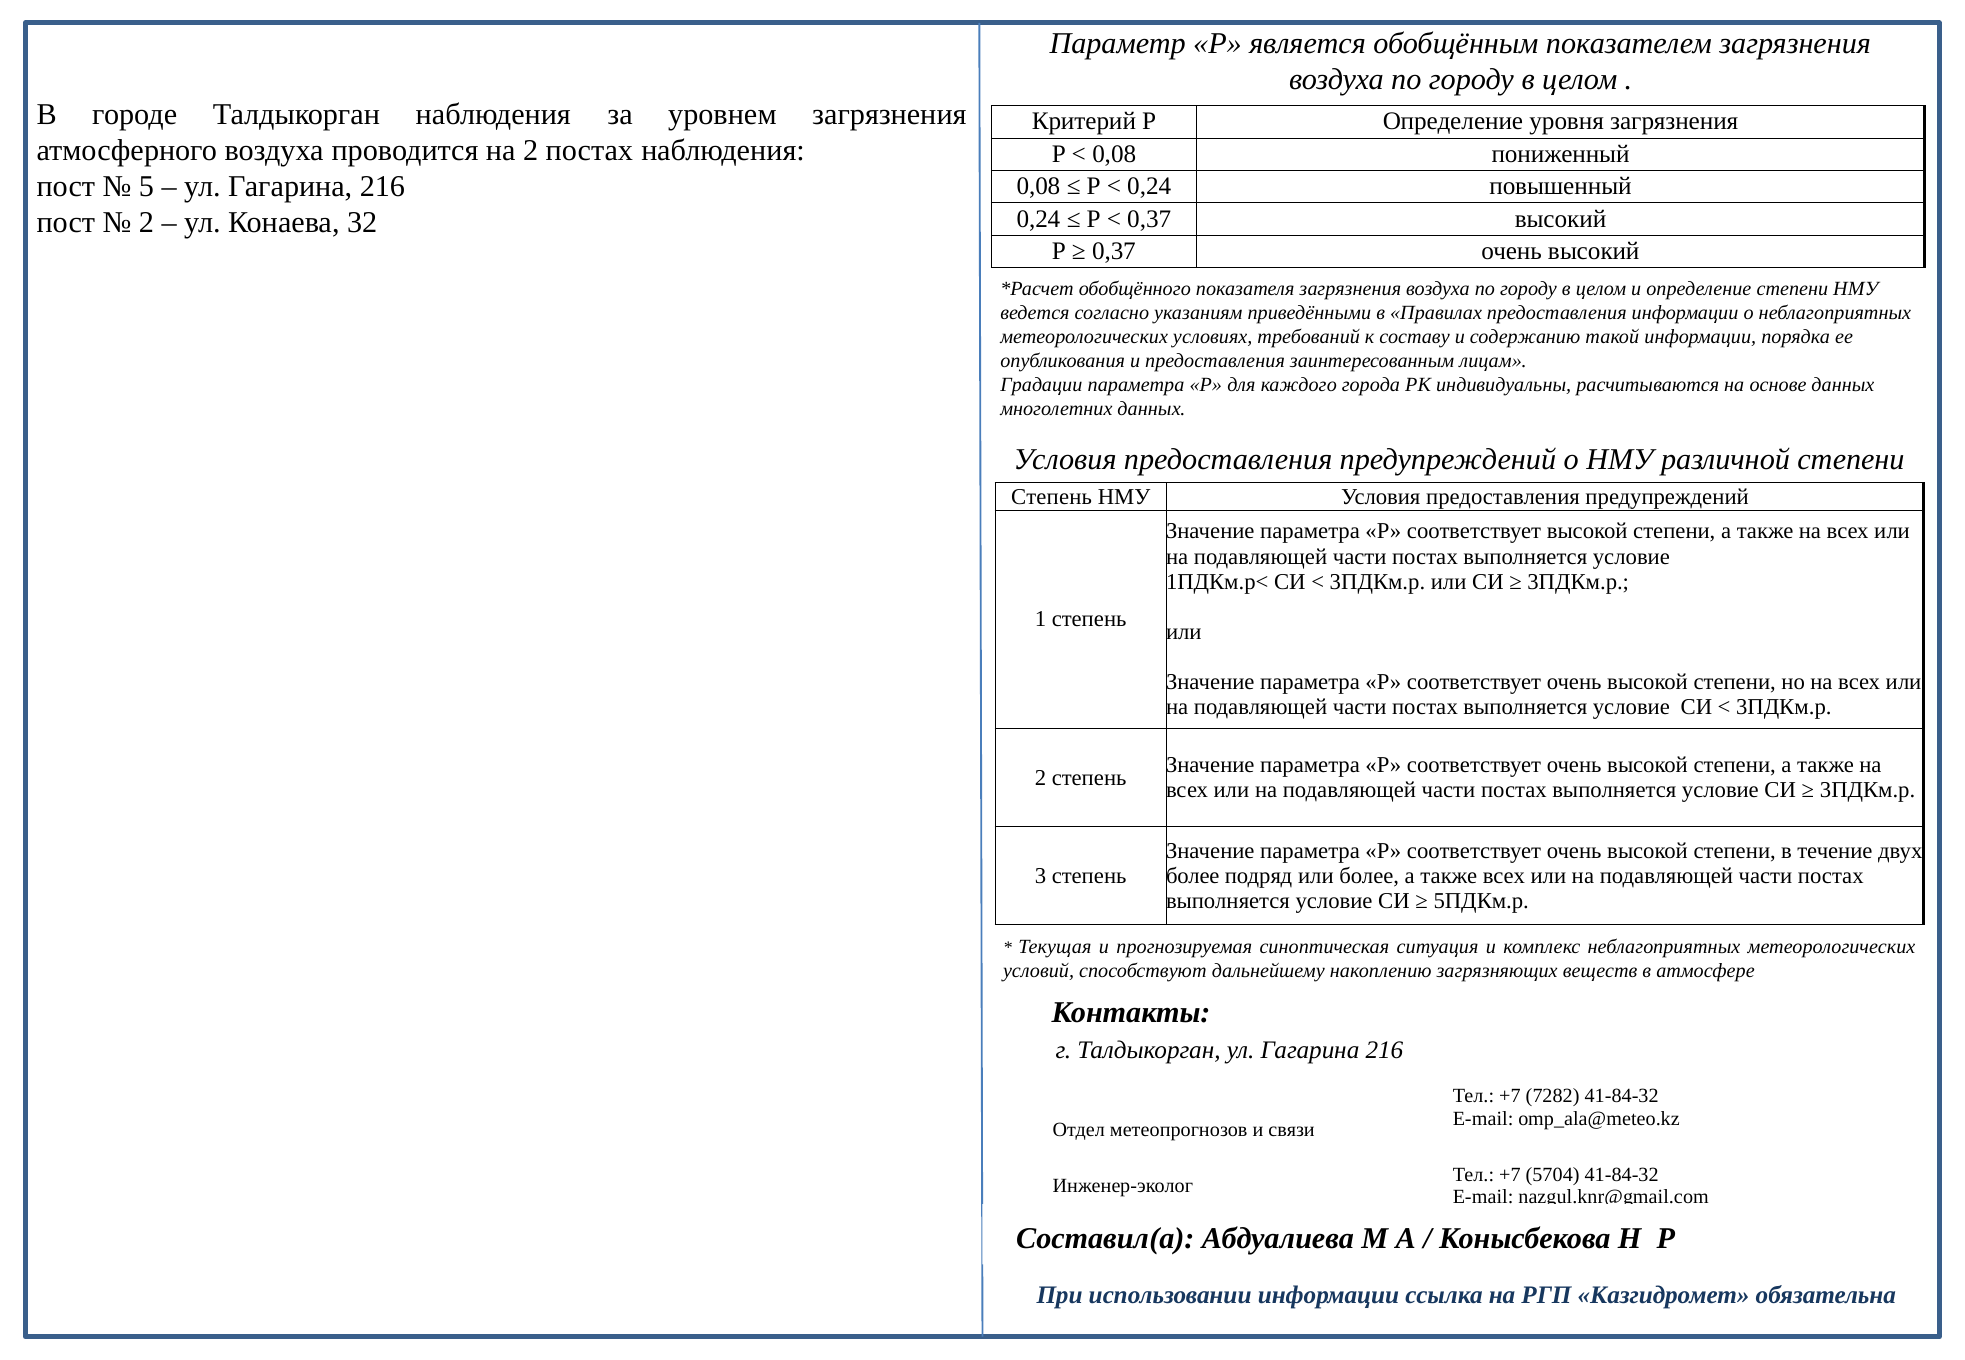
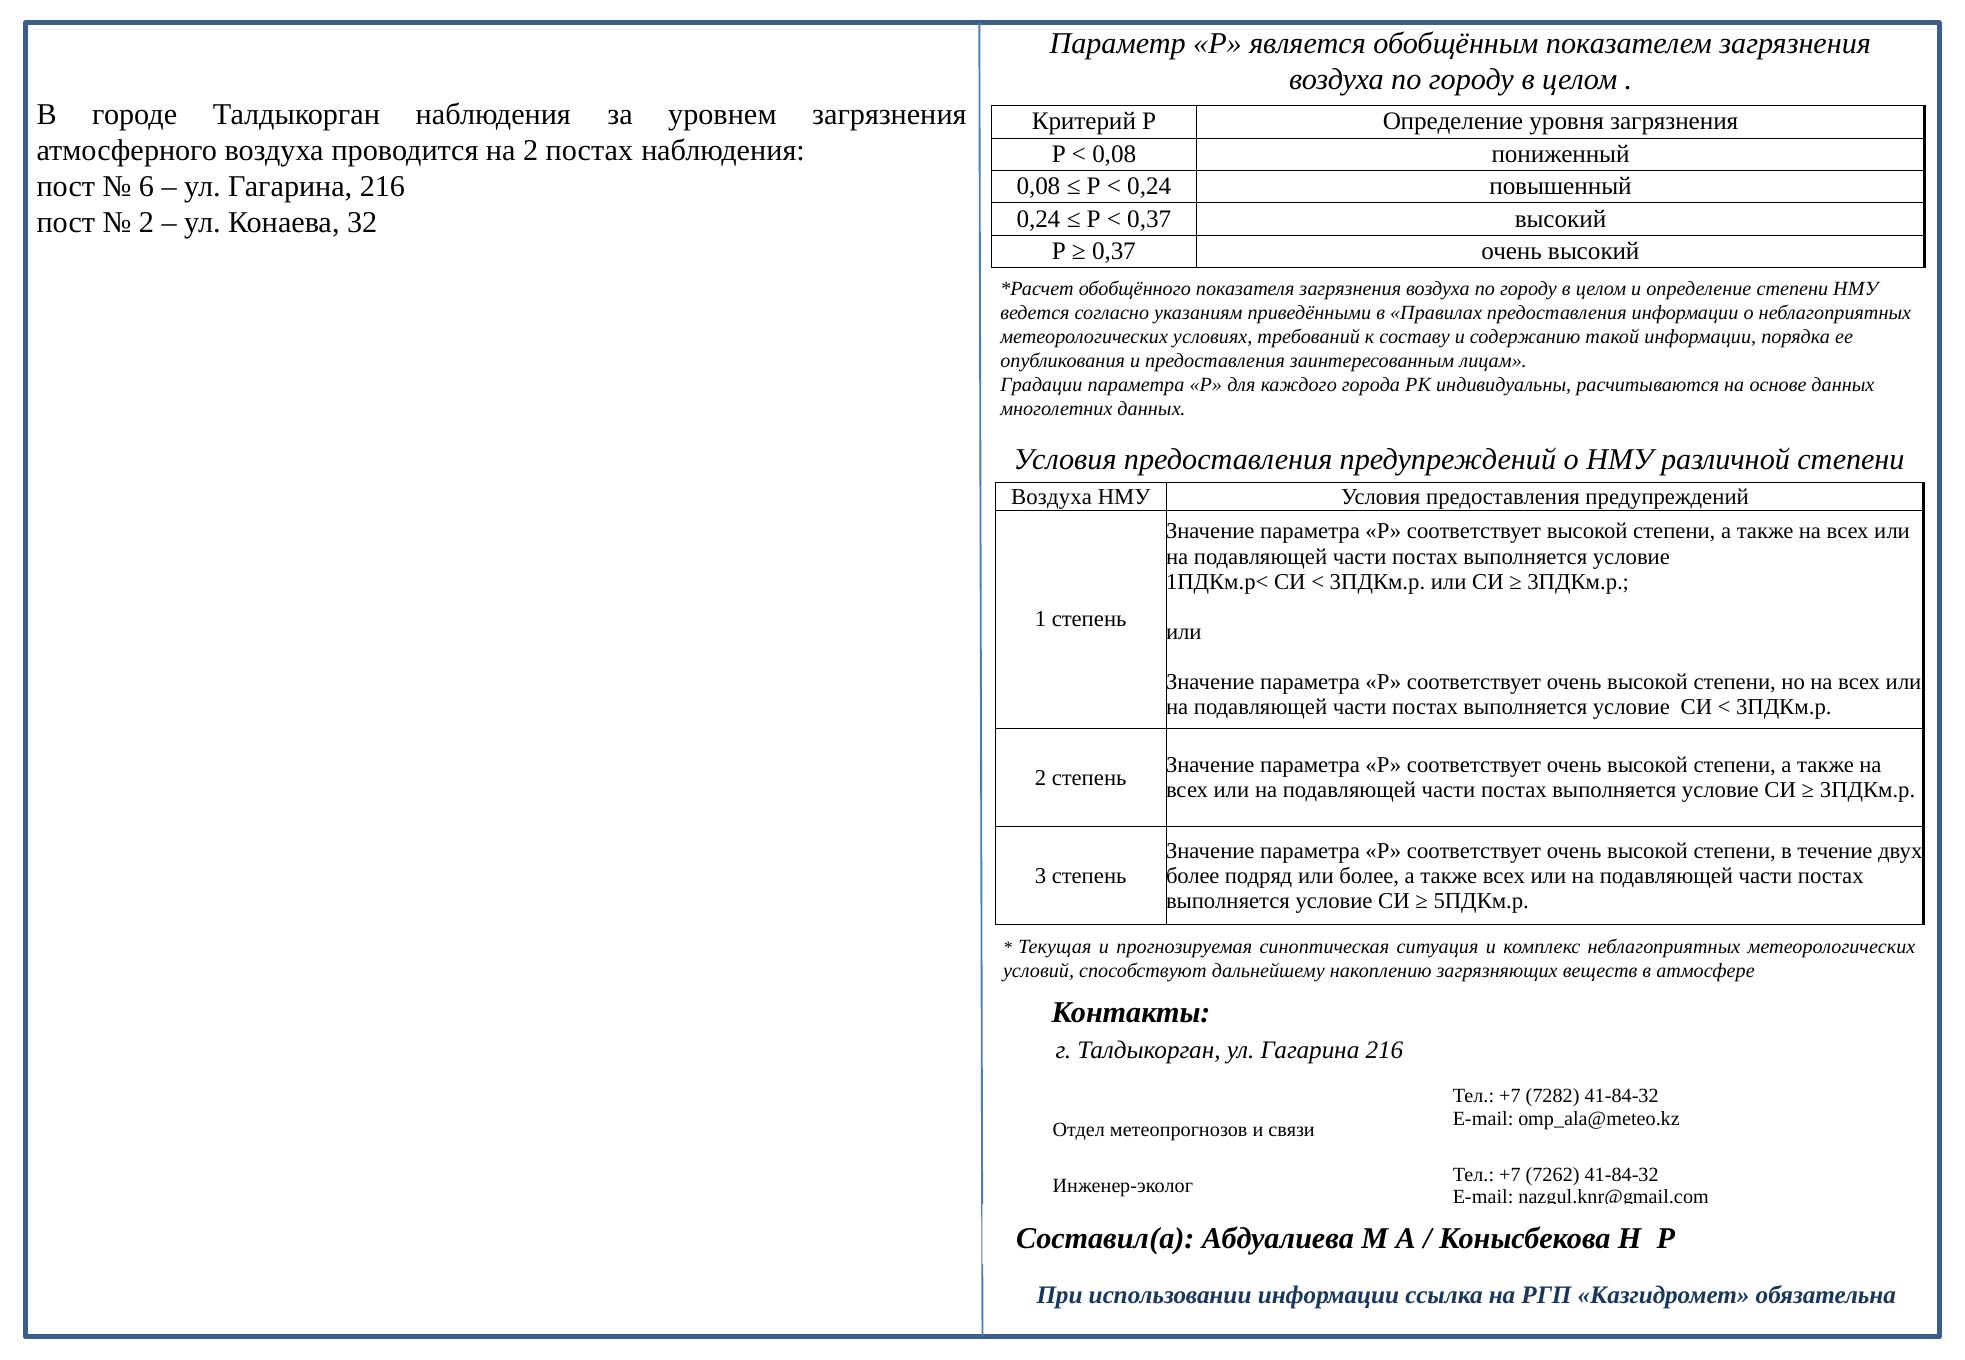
5: 5 -> 6
Степень at (1052, 497): Степень -> Воздуха
5704: 5704 -> 7262
